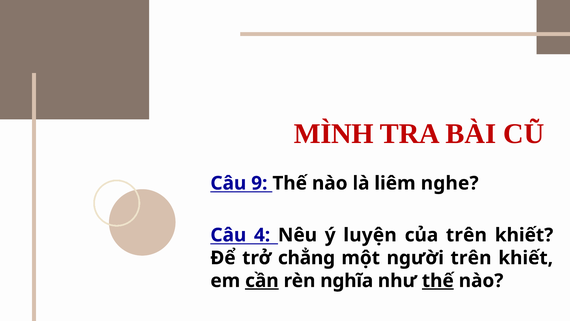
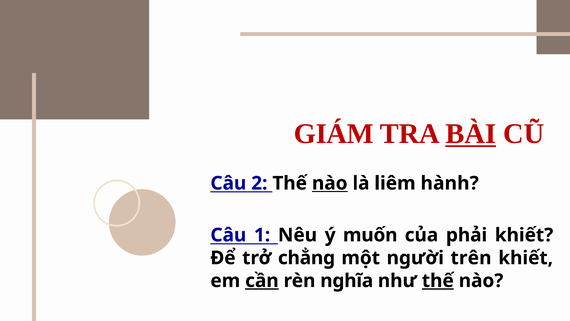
MÌNH: MÌNH -> GIÁM
BÀI underline: none -> present
9: 9 -> 2
nào at (330, 183) underline: none -> present
nghe: nghe -> hành
4: 4 -> 1
luyện: luyện -> muốn
của trên: trên -> phải
